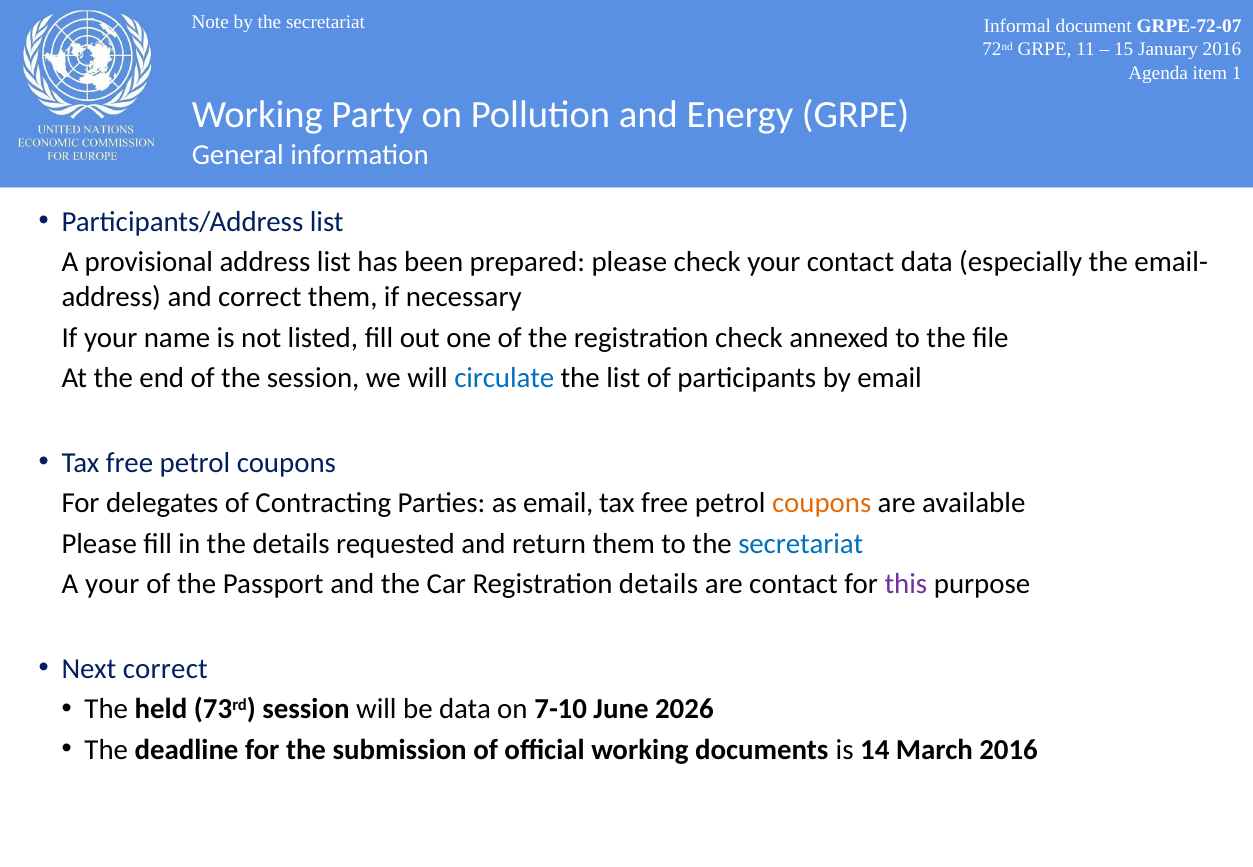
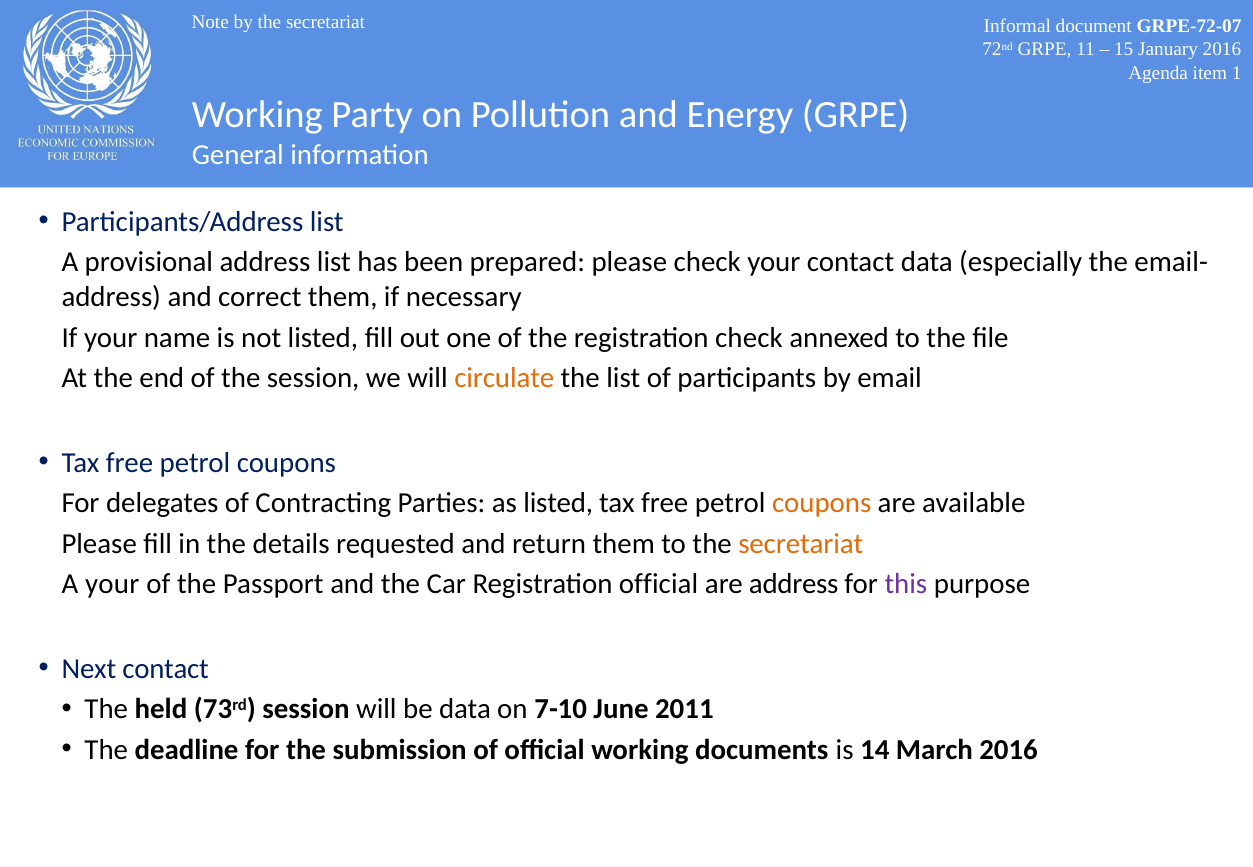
circulate colour: blue -> orange
as email: email -> listed
secretariat at (801, 544) colour: blue -> orange
Registration details: details -> official
are contact: contact -> address
Next correct: correct -> contact
2026: 2026 -> 2011
